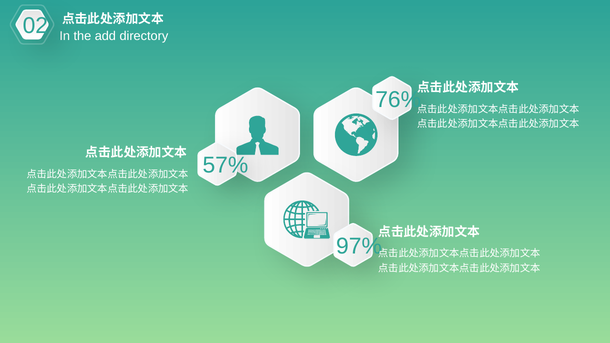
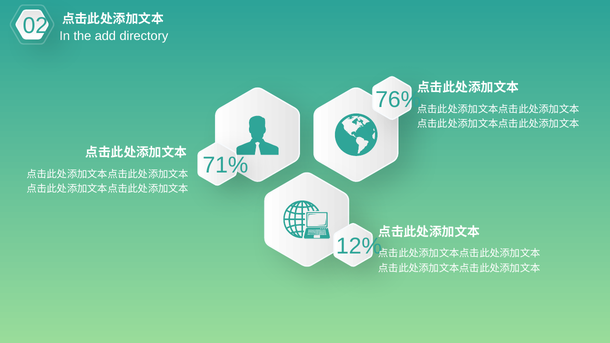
57%: 57% -> 71%
97%: 97% -> 12%
